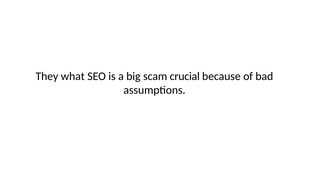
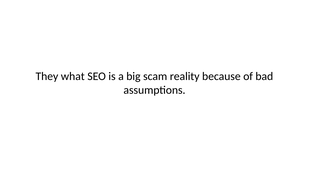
crucial: crucial -> reality
